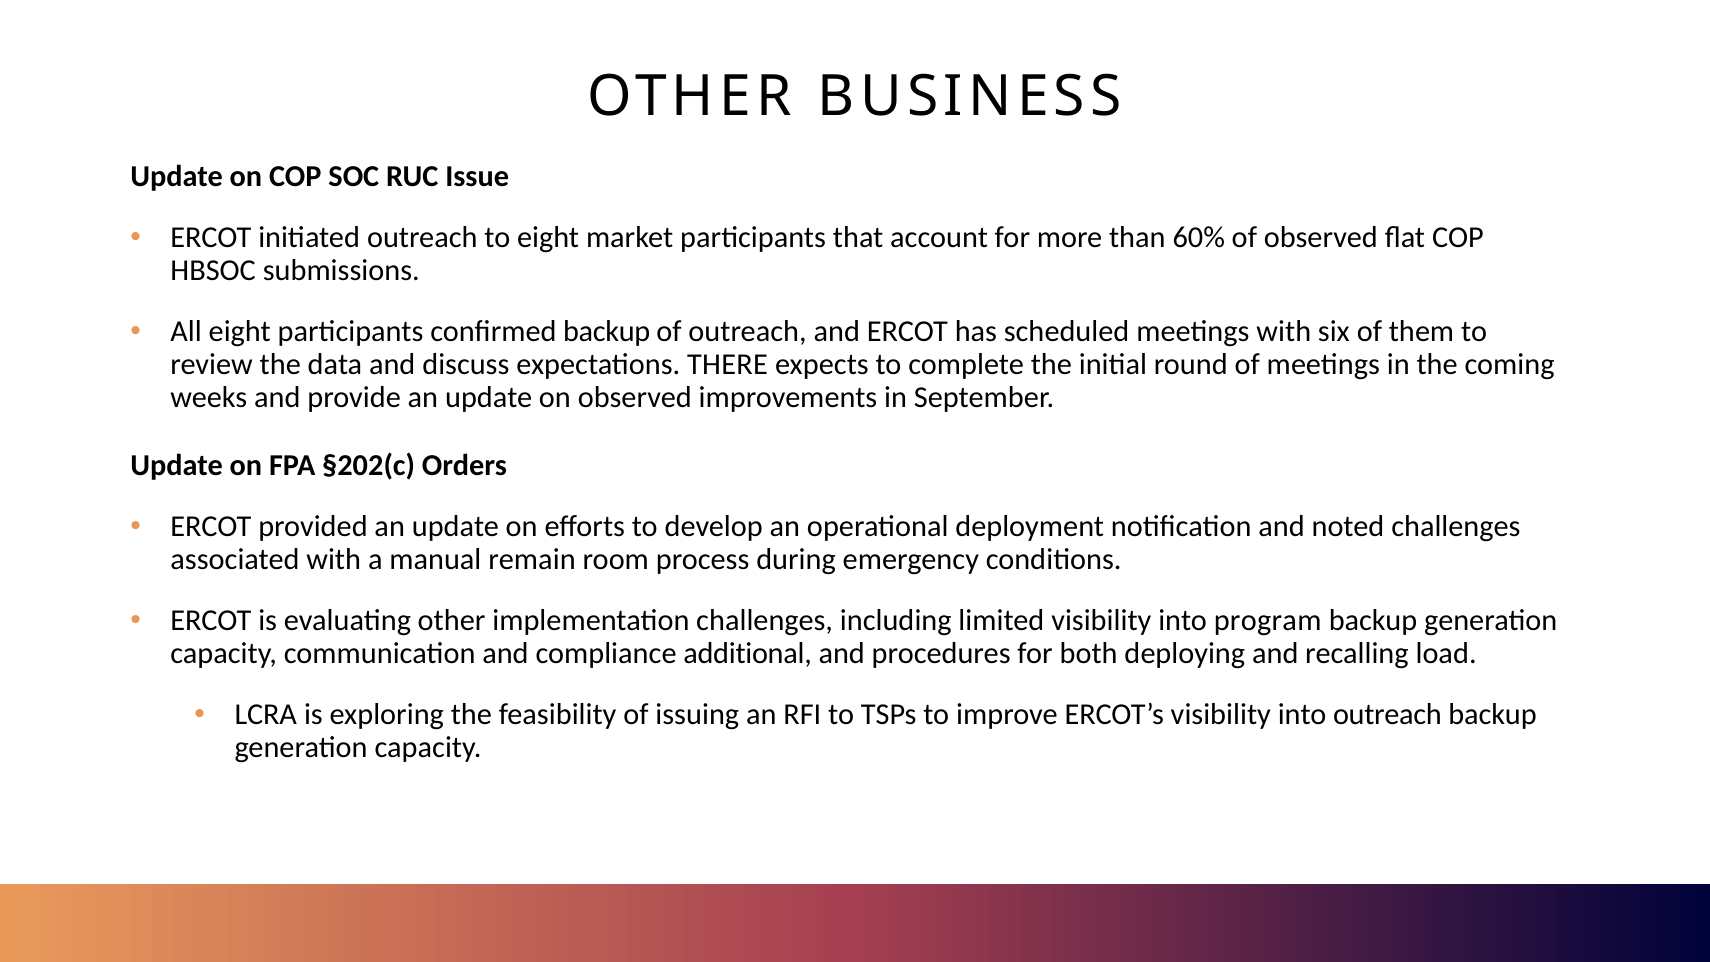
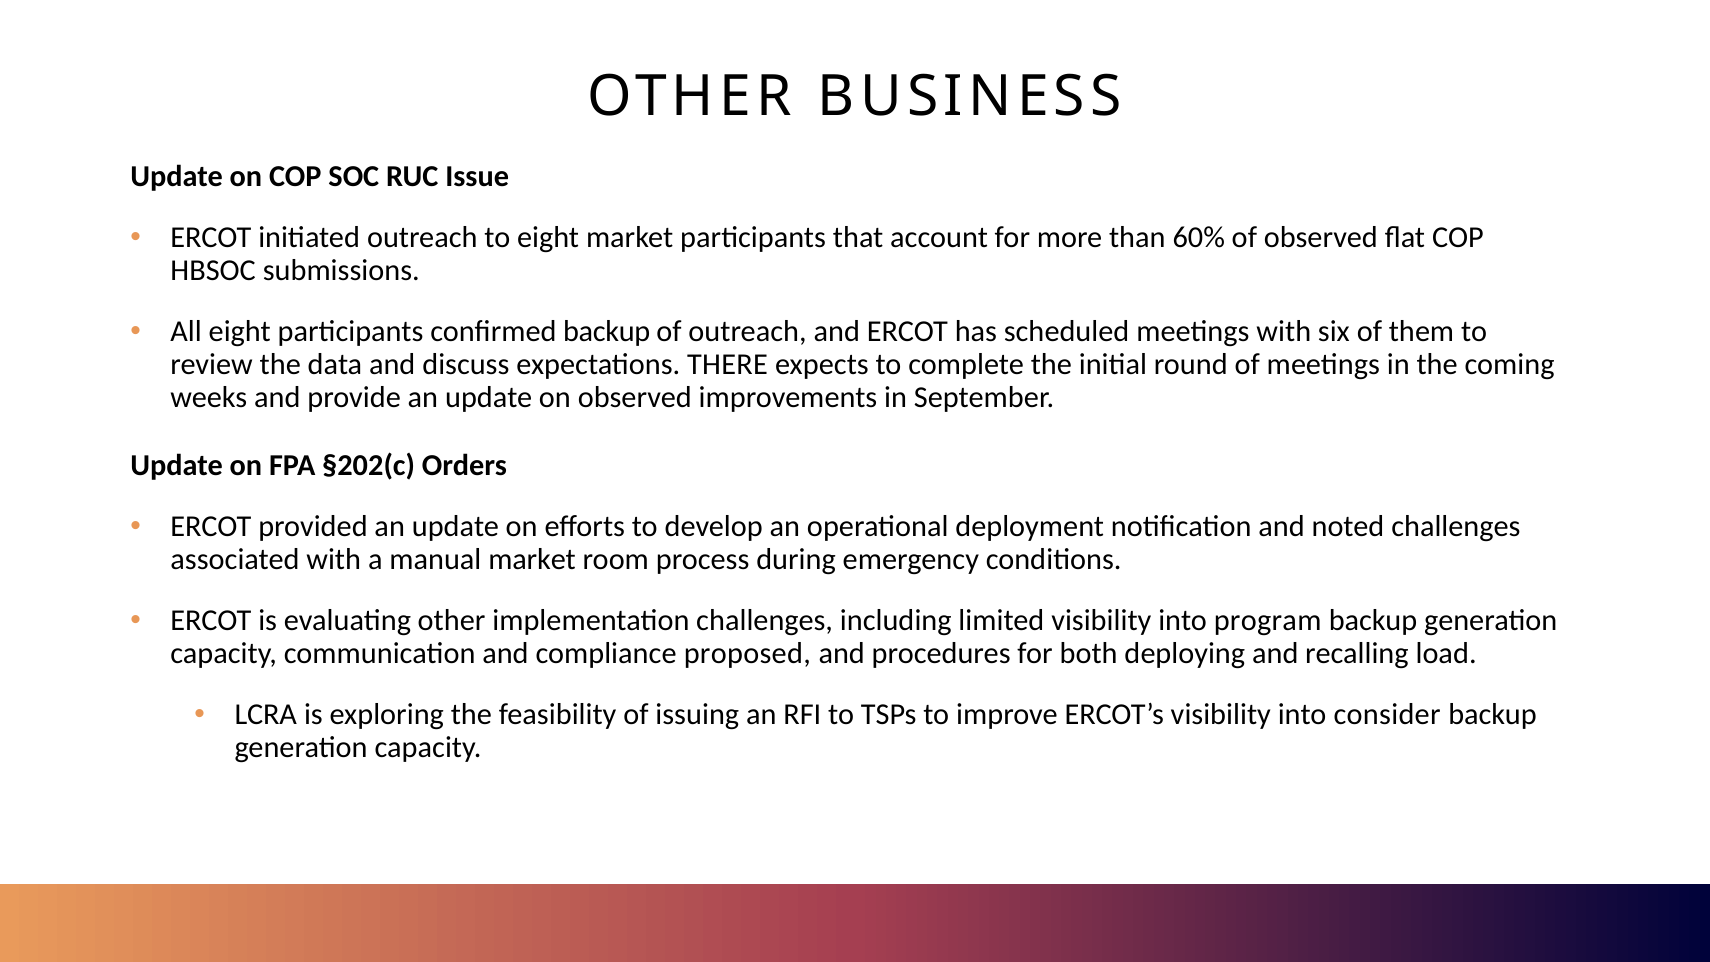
manual remain: remain -> market
additional: additional -> proposed
into outreach: outreach -> consider
